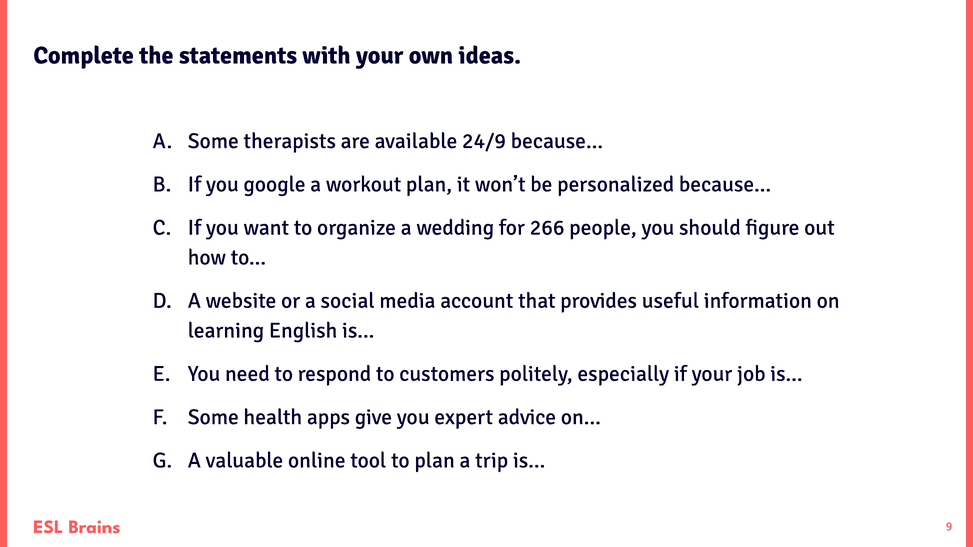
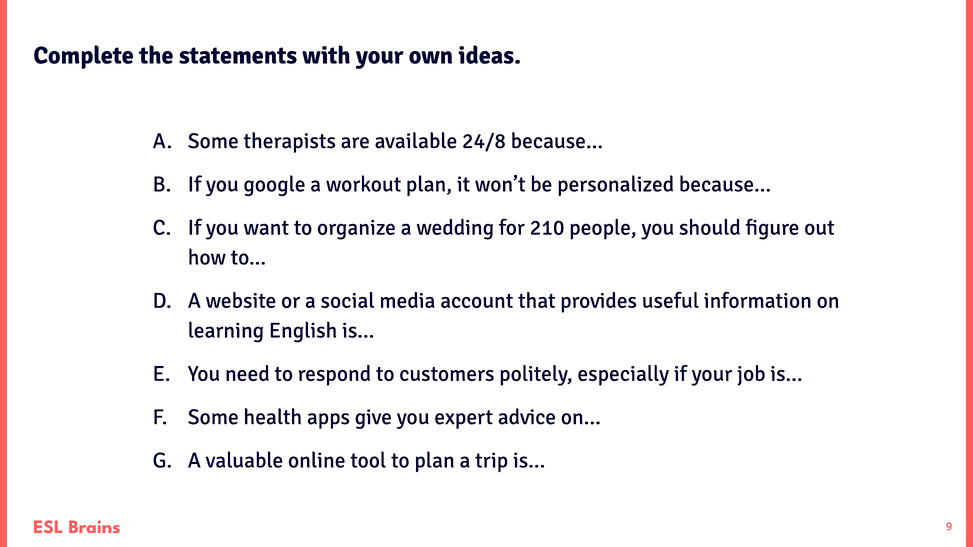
24/9: 24/9 -> 24/8
266: 266 -> 210
